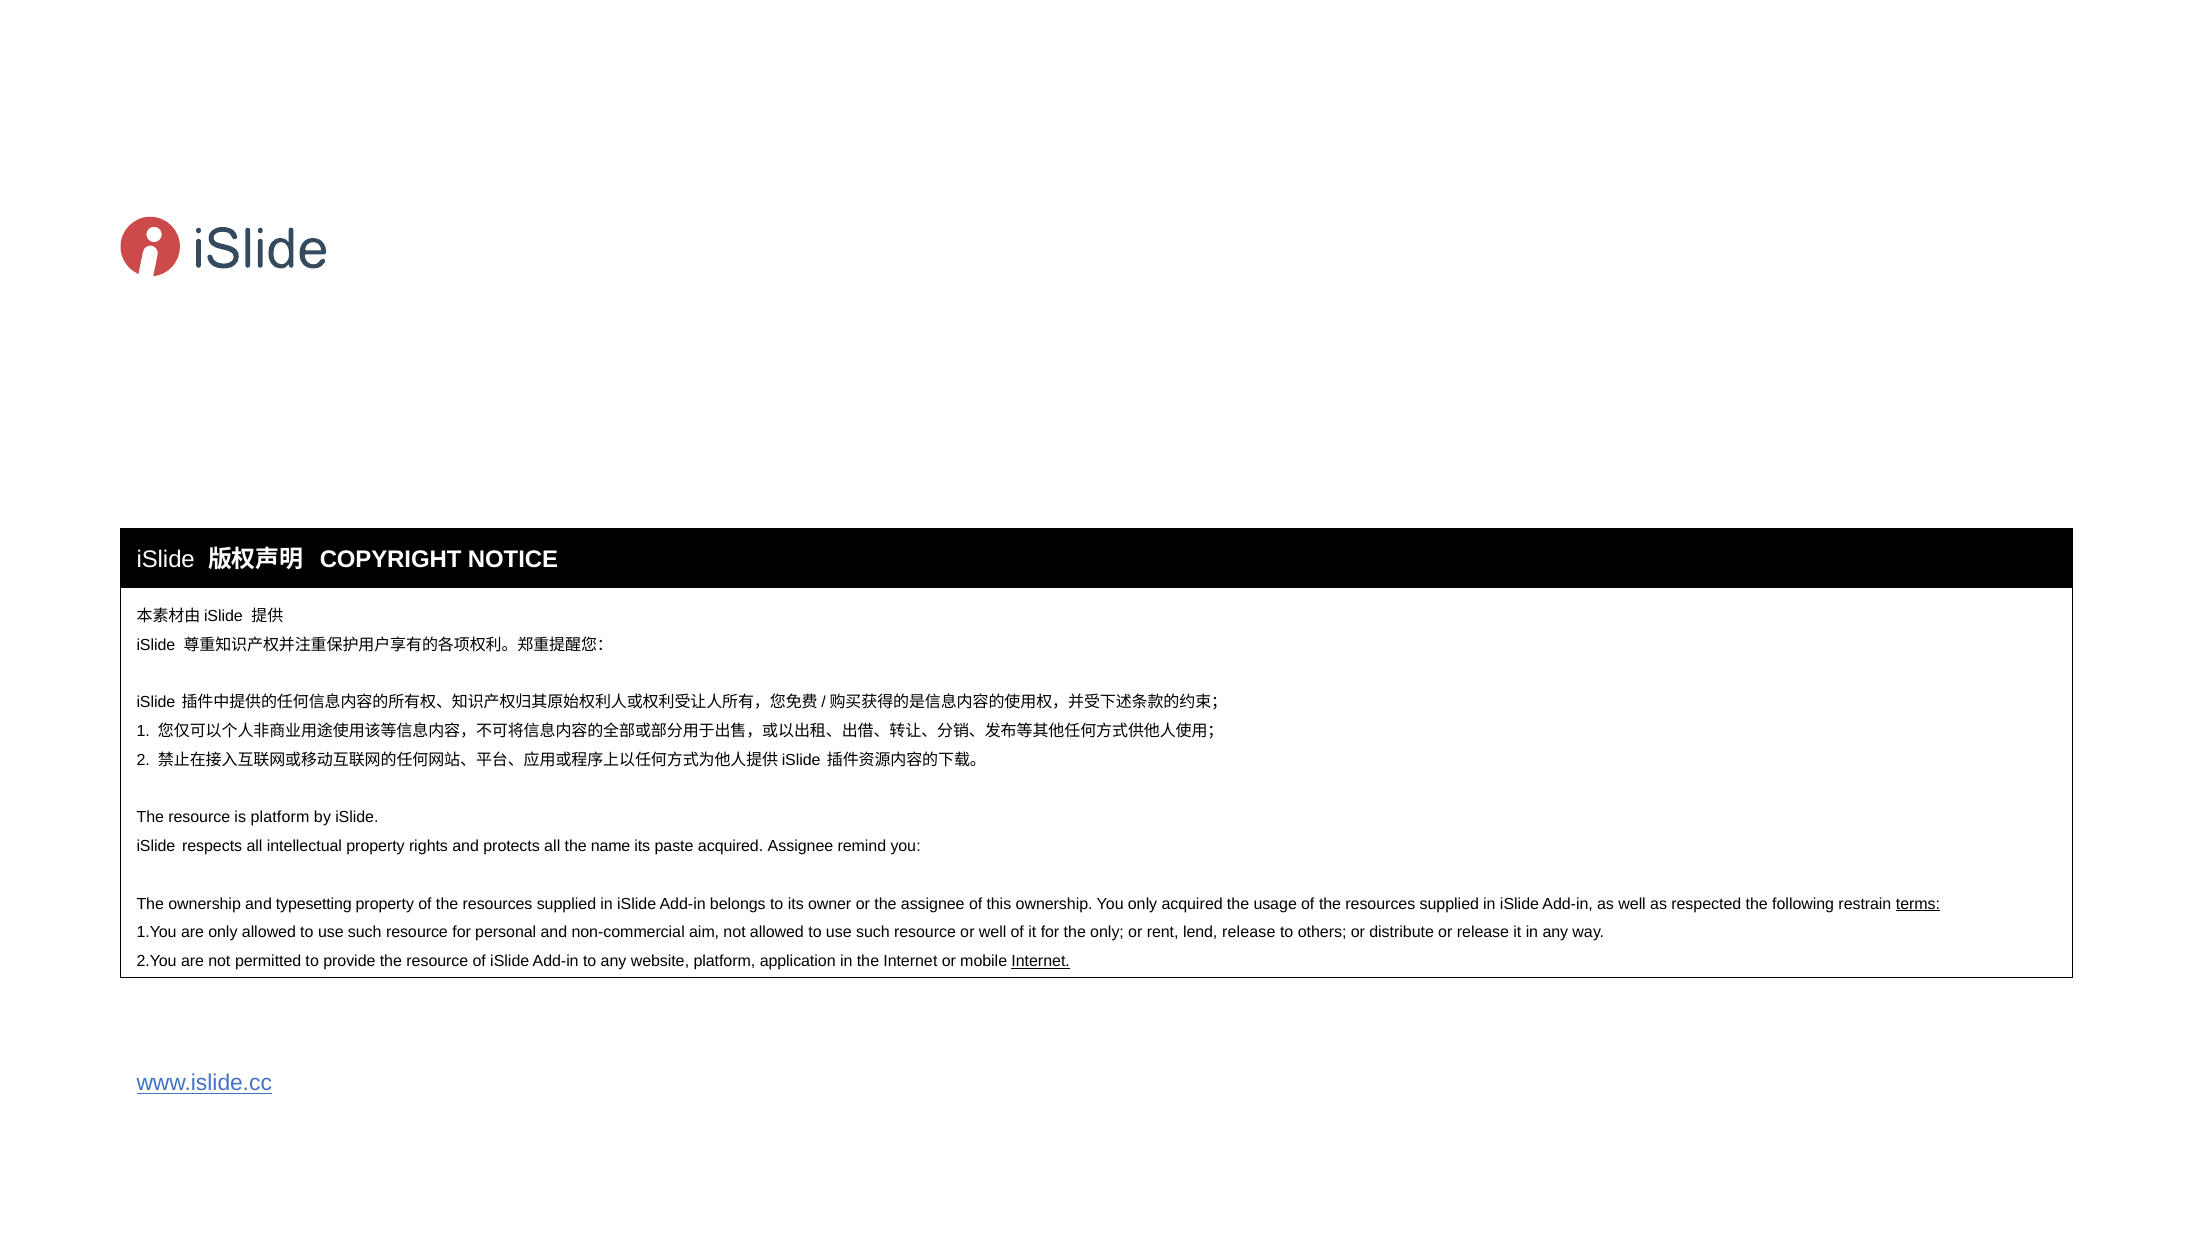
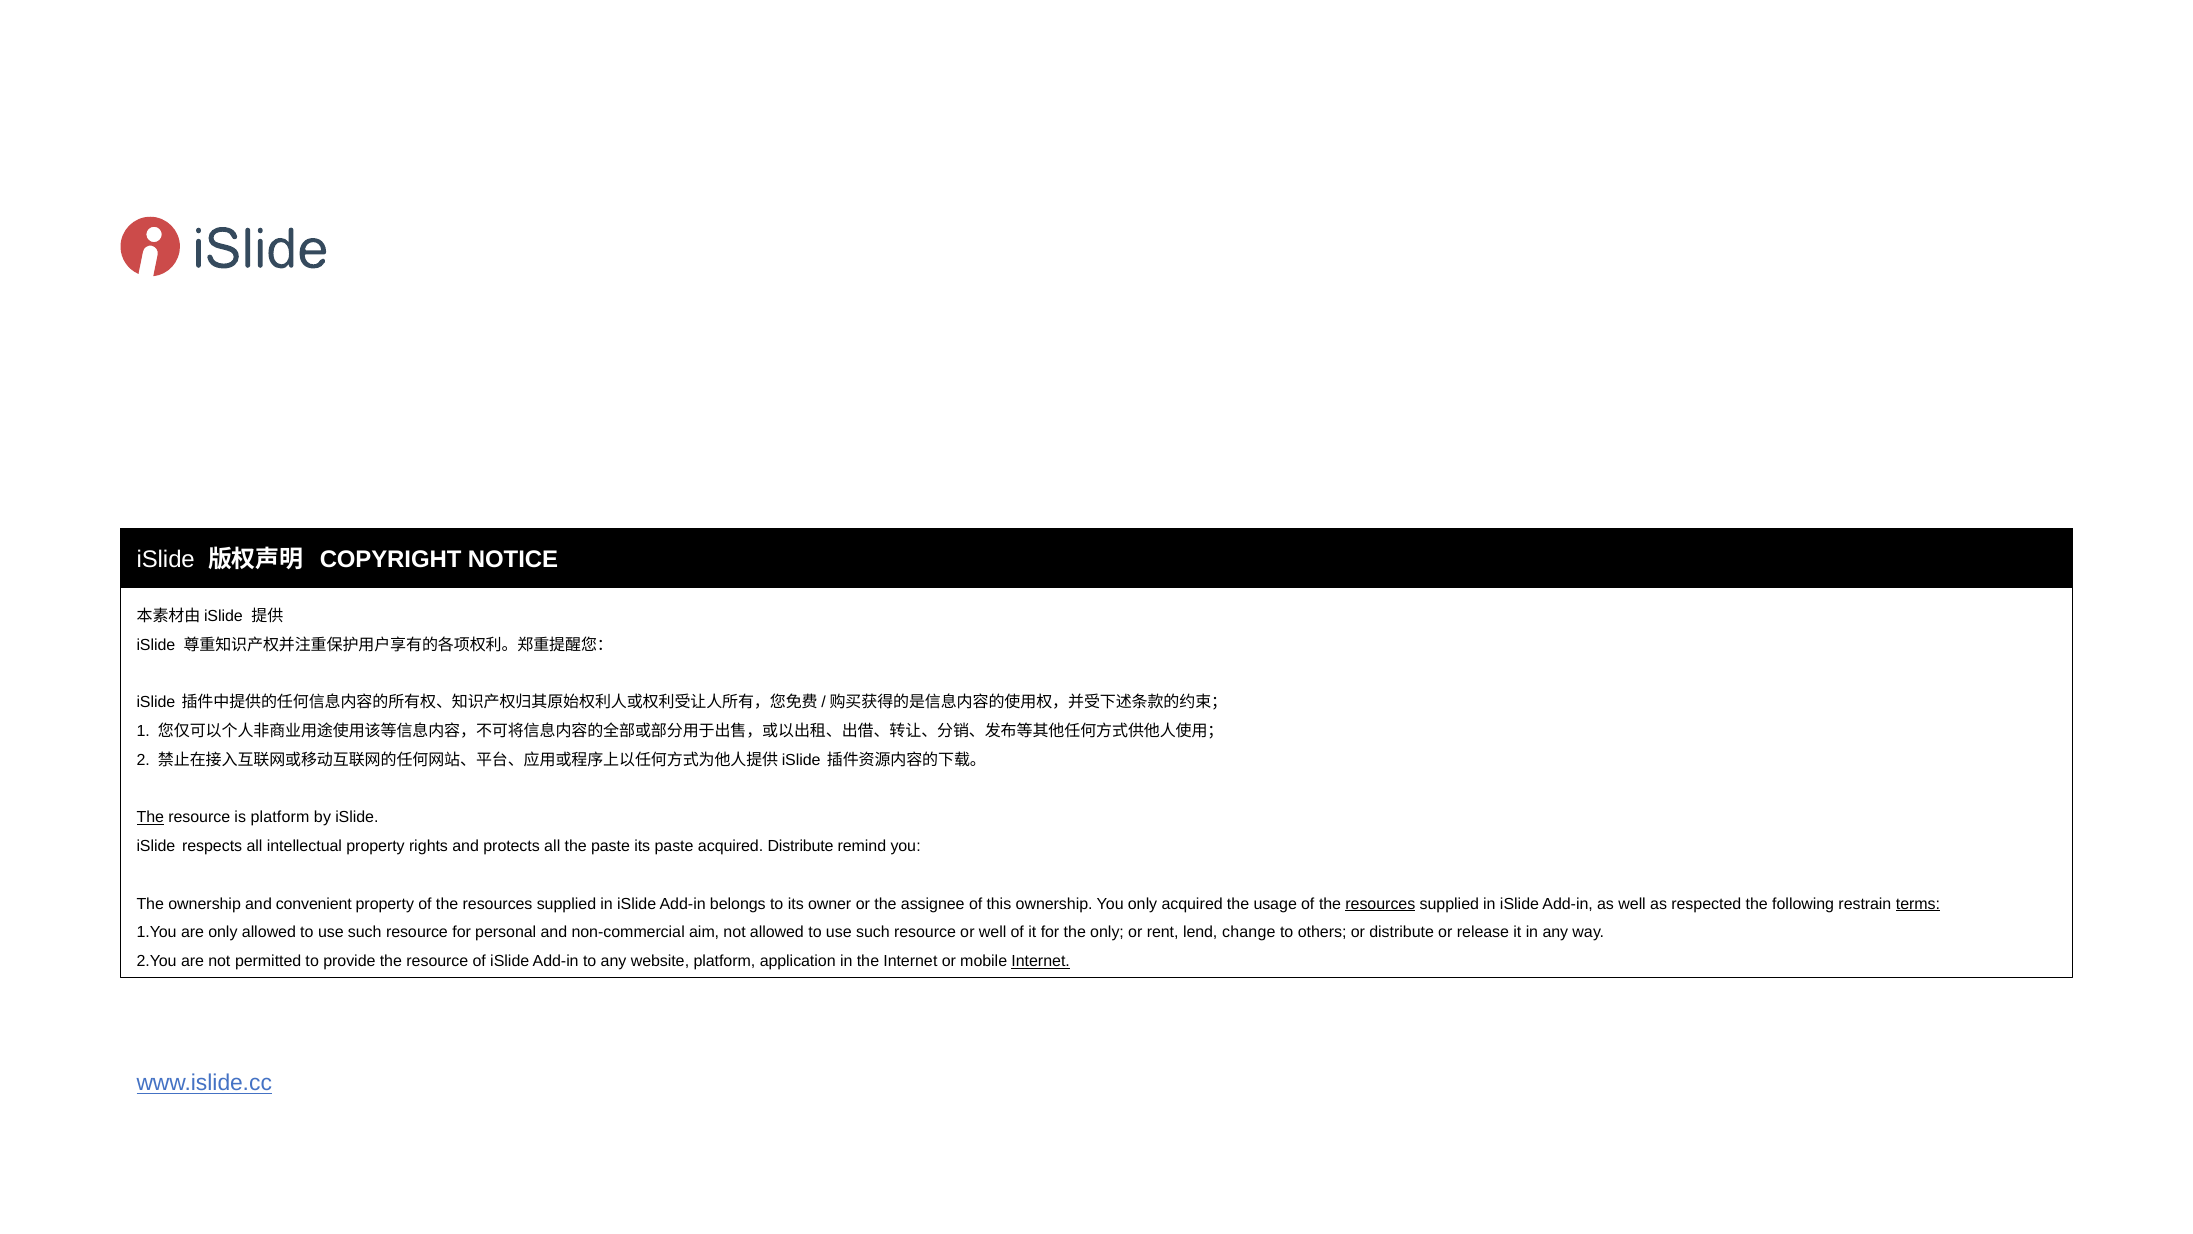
The at (150, 817) underline: none -> present
the name: name -> paste
acquired Assignee: Assignee -> Distribute
typesetting: typesetting -> convenient
resources at (1380, 903) underline: none -> present
lend release: release -> change
